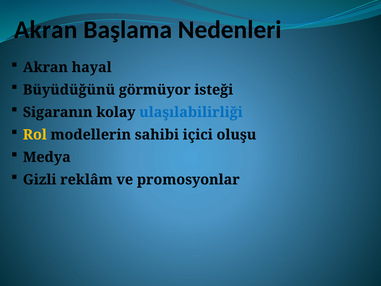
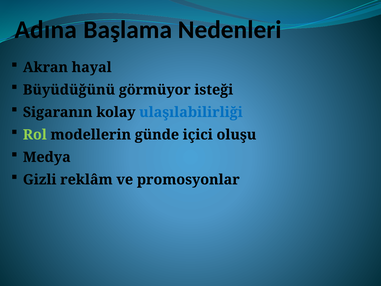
Akran at (46, 30): Akran -> Adına
Rol colour: yellow -> light green
sahibi: sahibi -> günde
